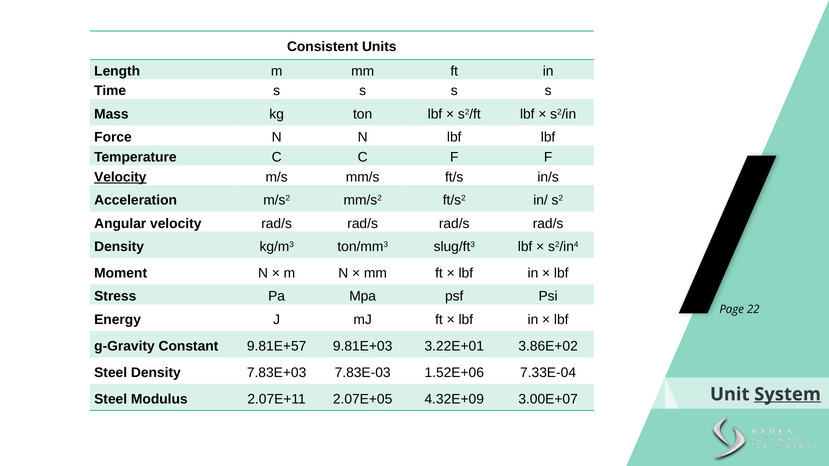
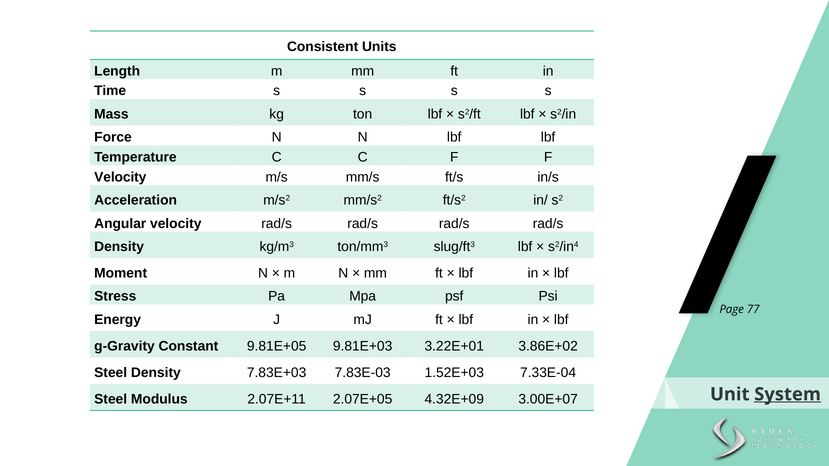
Velocity at (120, 177) underline: present -> none
22: 22 -> 77
9.81E+57: 9.81E+57 -> 9.81E+05
1.52E+06: 1.52E+06 -> 1.52E+03
